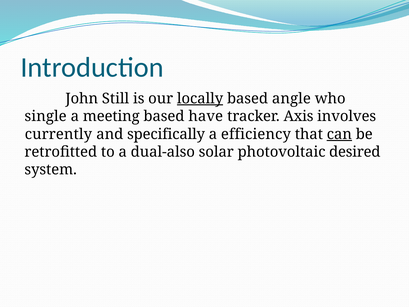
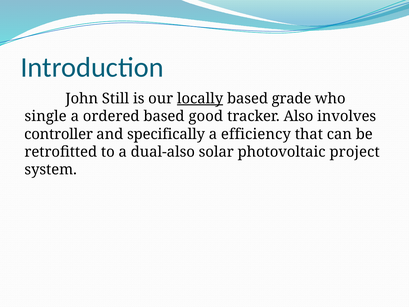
angle: angle -> grade
meeting: meeting -> ordered
have: have -> good
Axis: Axis -> Also
currently: currently -> controller
can underline: present -> none
desired: desired -> project
